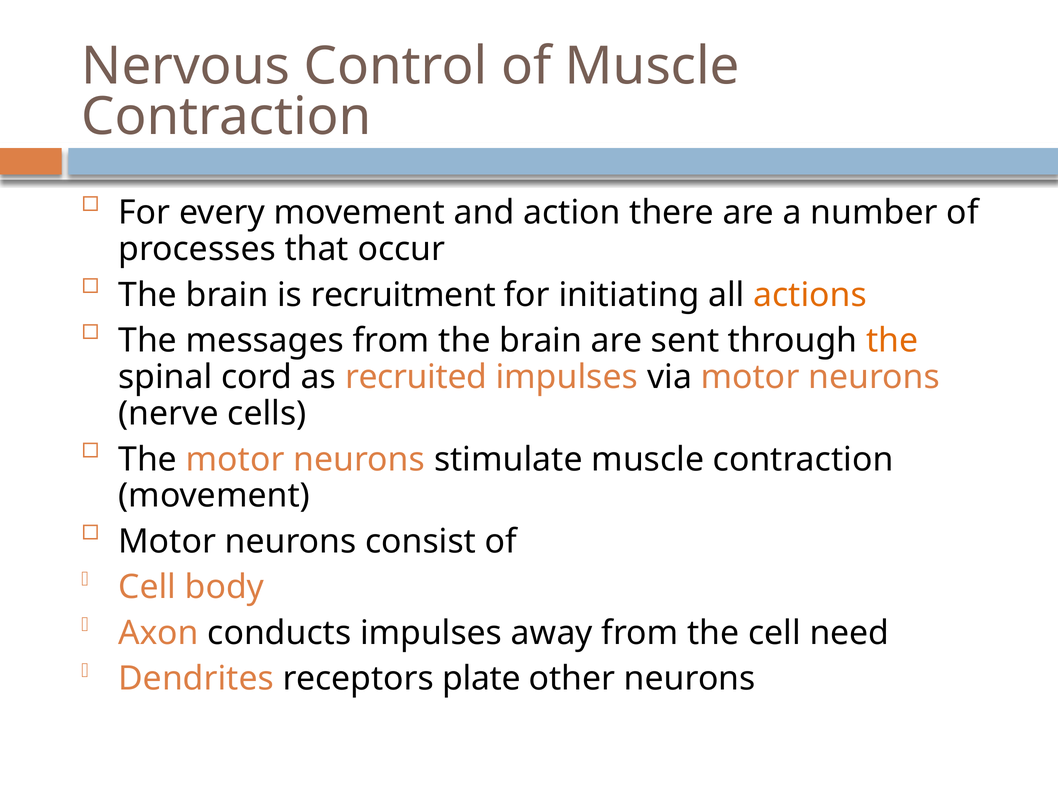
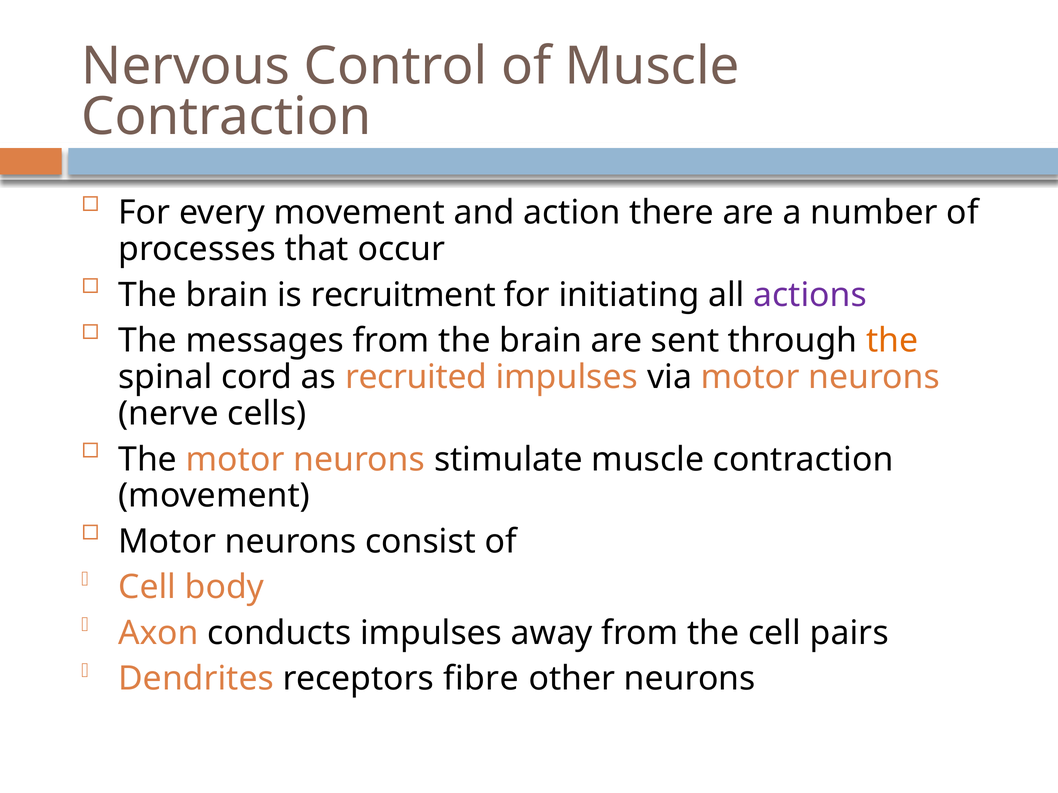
actions colour: orange -> purple
need: need -> pairs
plate: plate -> fibre
